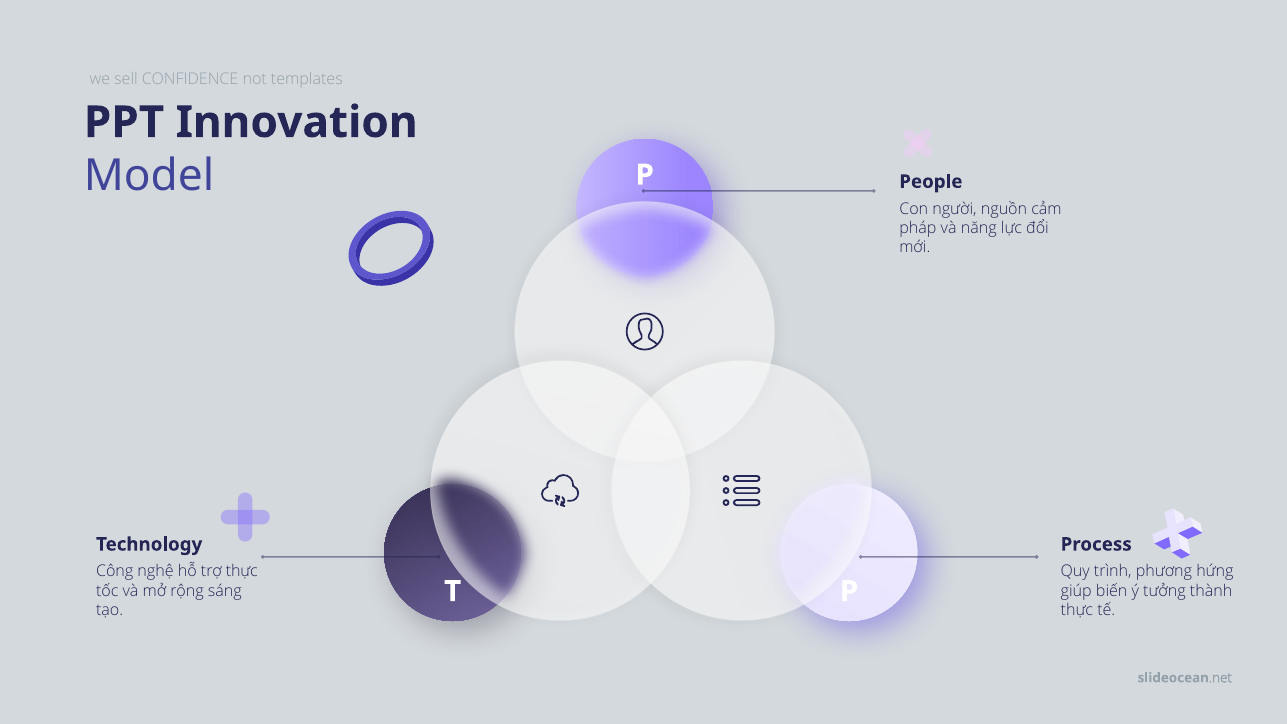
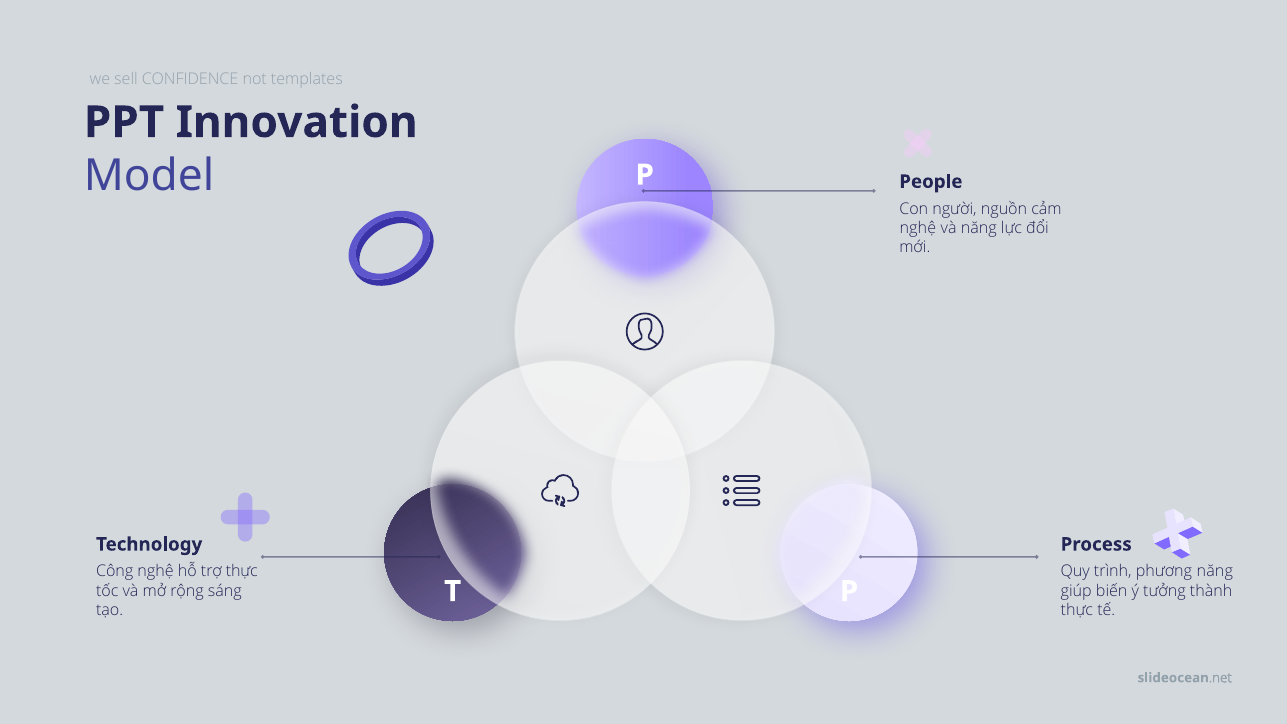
pháp at (918, 228): pháp -> nghệ
phương hứng: hứng -> năng
